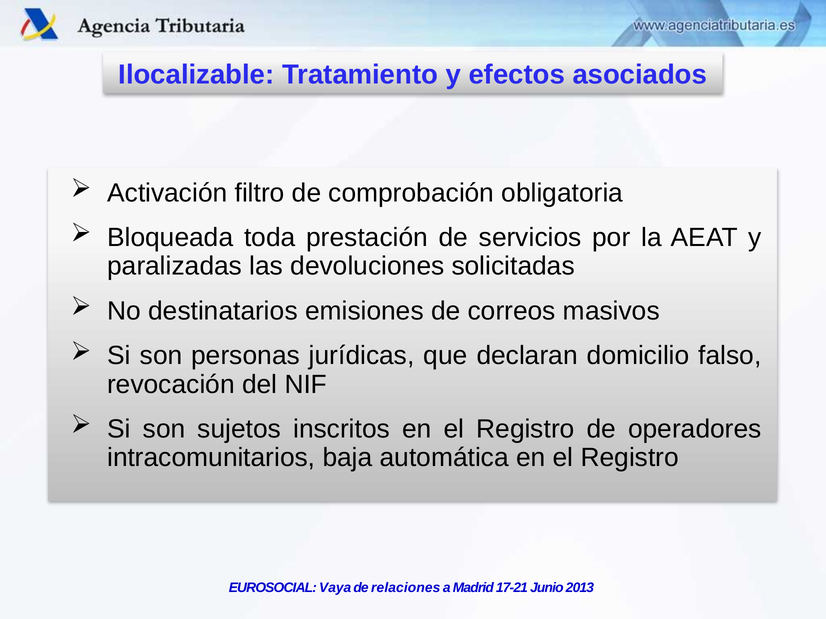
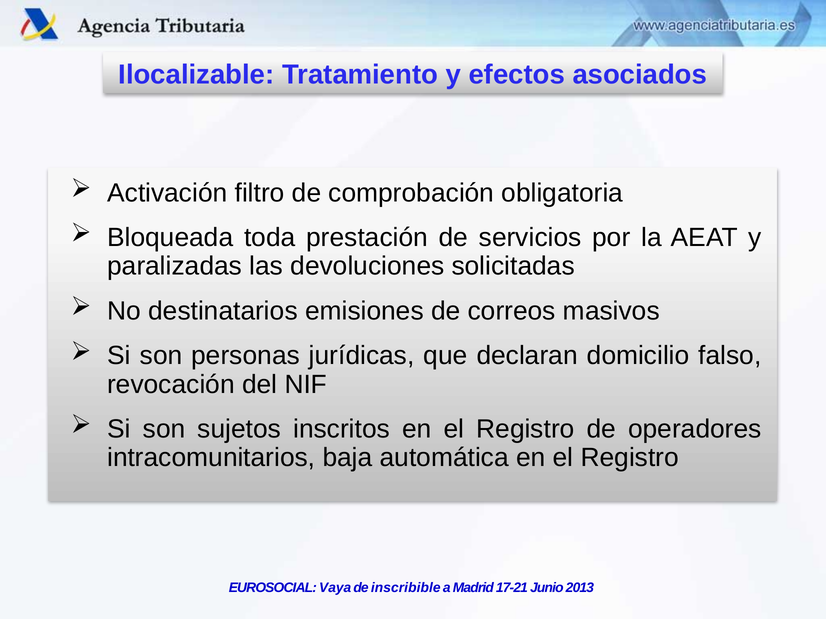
relaciones: relaciones -> inscribible
